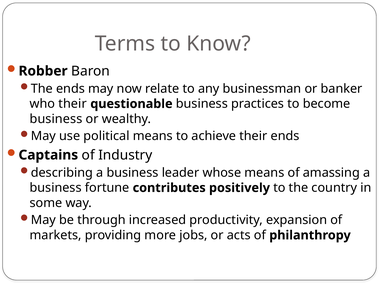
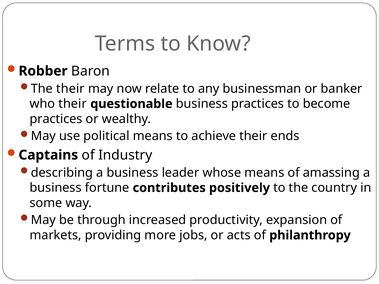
The ends: ends -> their
business at (56, 119): business -> practices
